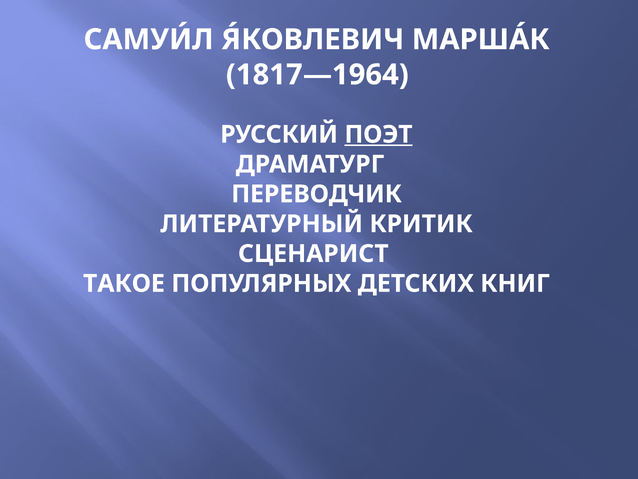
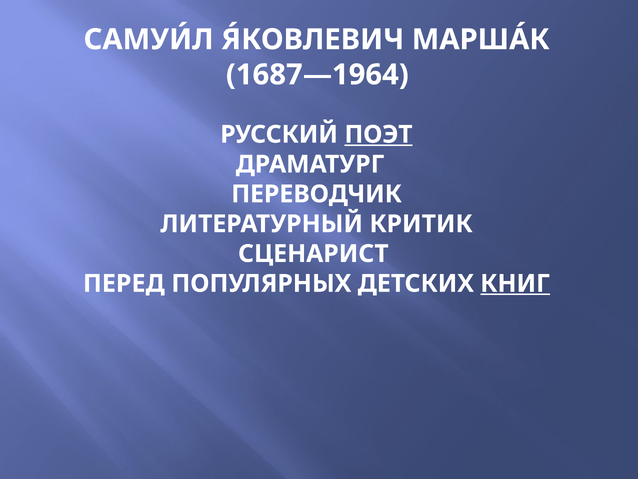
1817—1964: 1817—1964 -> 1687—1964
ТАКОЕ: ТАКОЕ -> ПЕРЕД
КНИГ underline: none -> present
